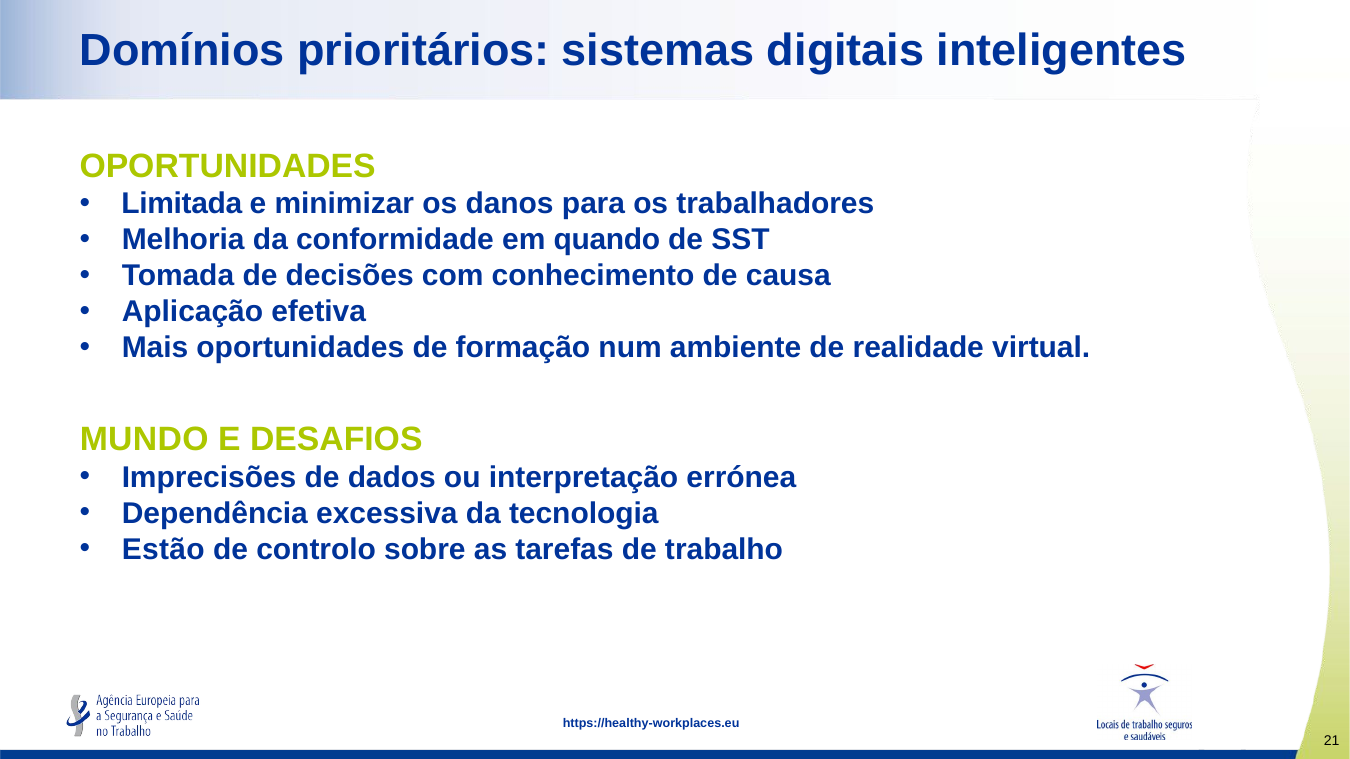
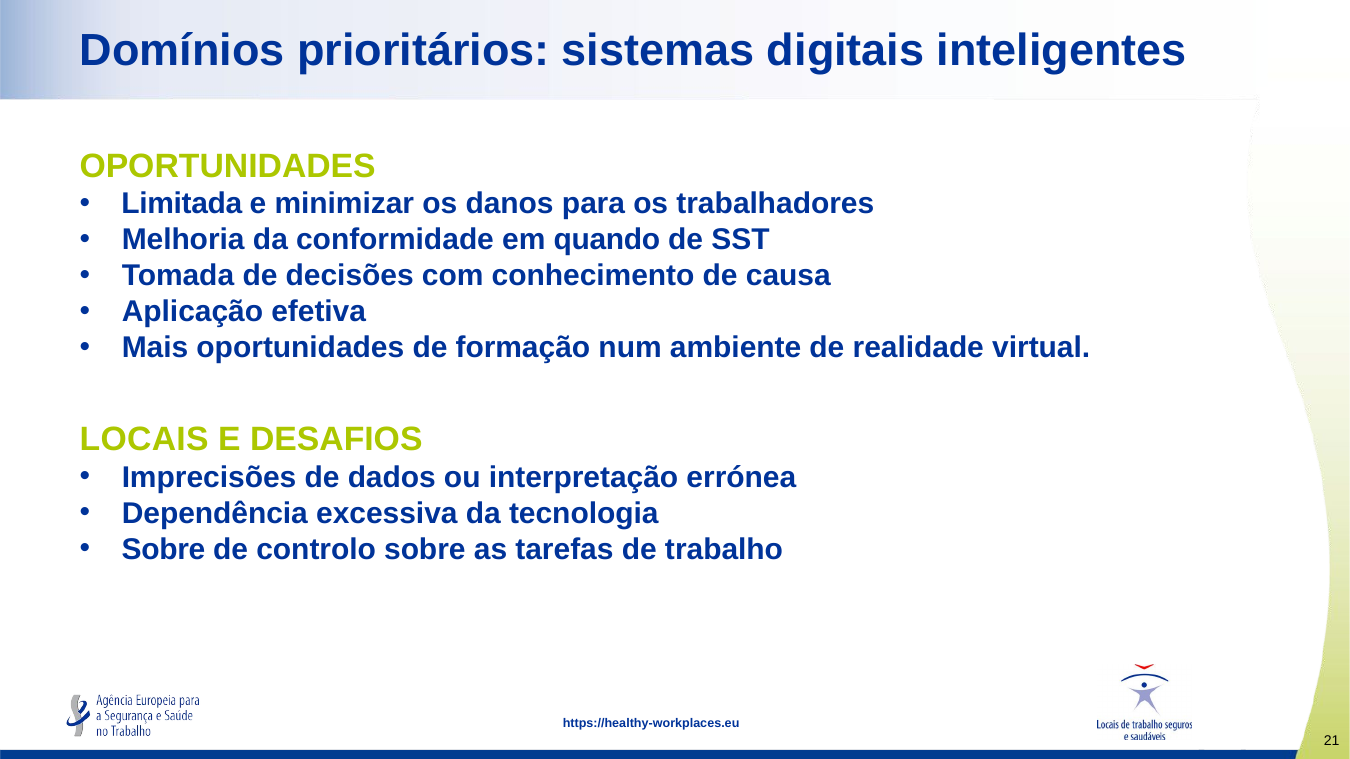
MUNDO: MUNDO -> LOCAIS
Estão at (163, 550): Estão -> Sobre
